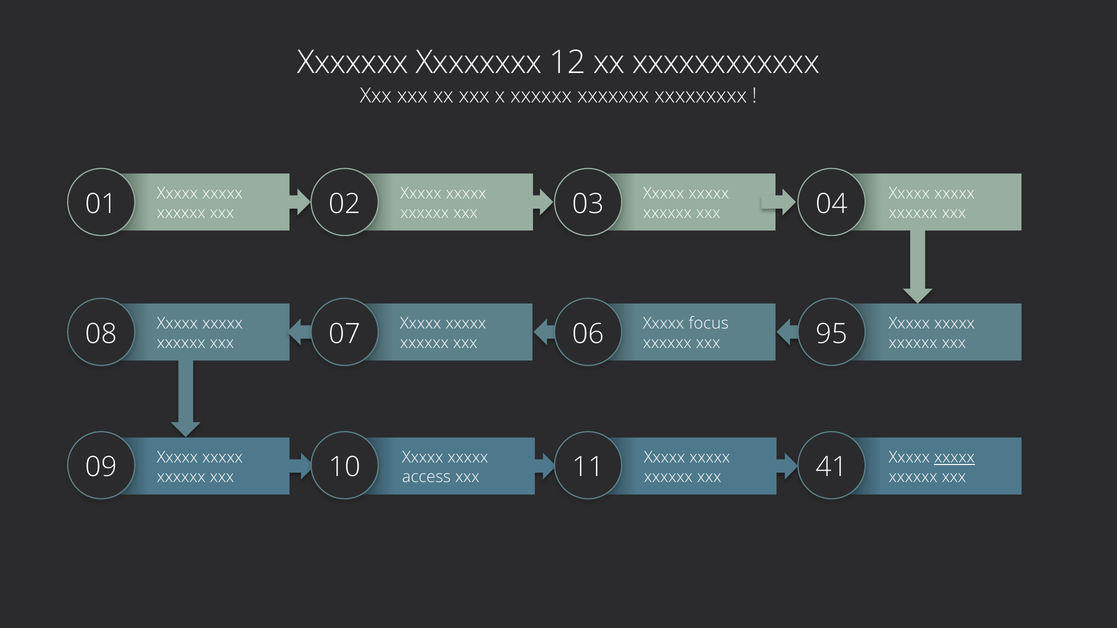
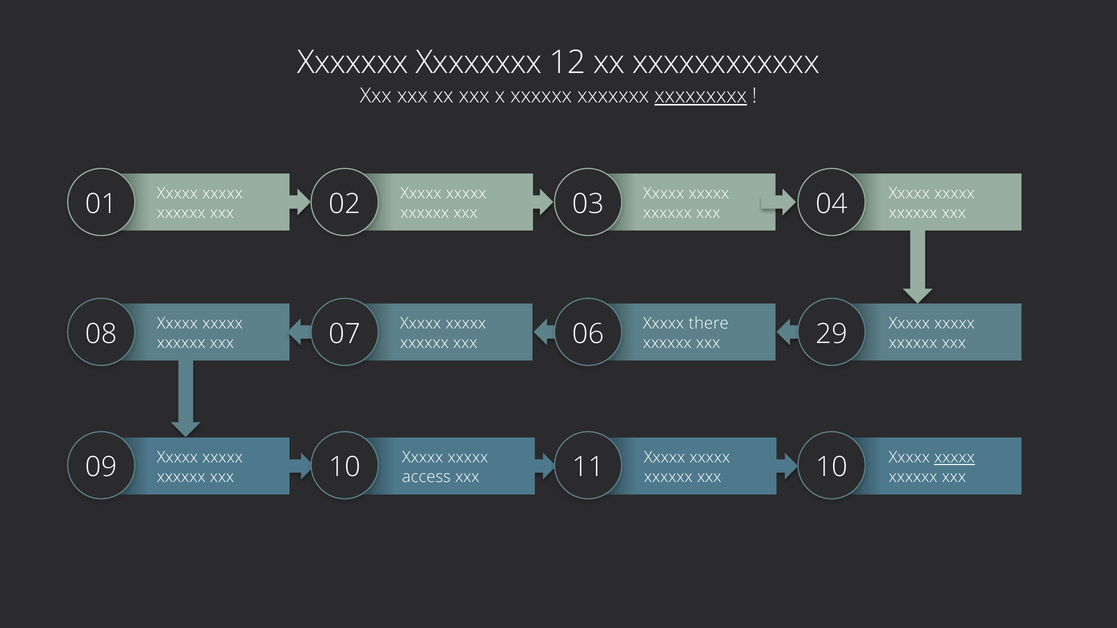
xxxxxxxxx underline: none -> present
focus: focus -> there
95: 95 -> 29
11 41: 41 -> 10
